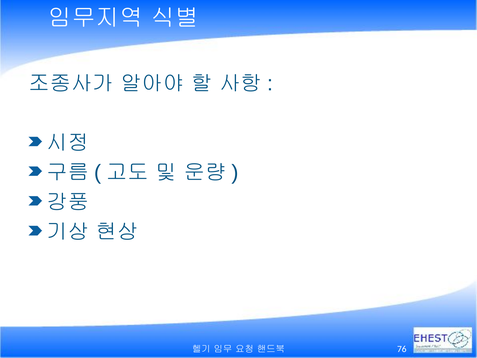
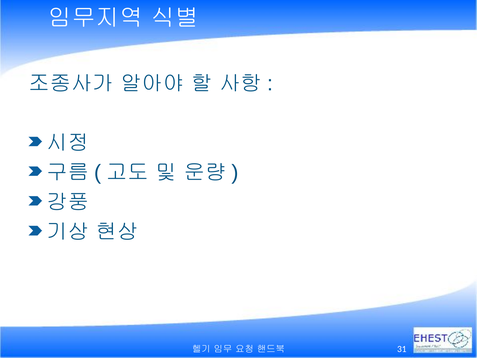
76: 76 -> 31
